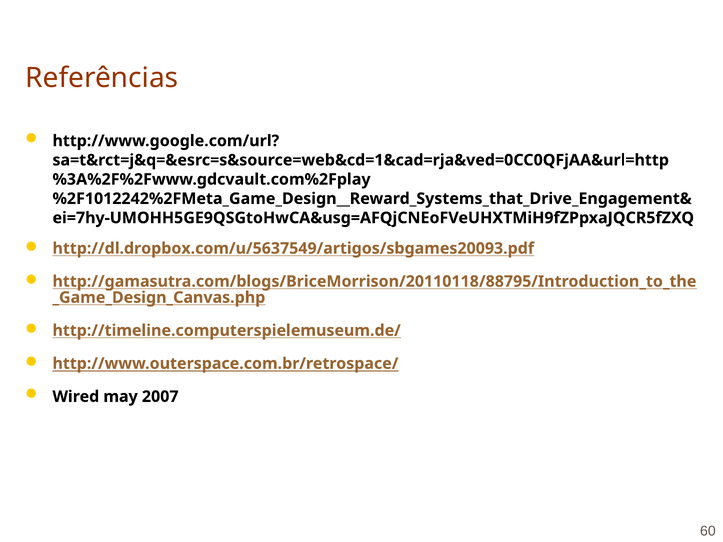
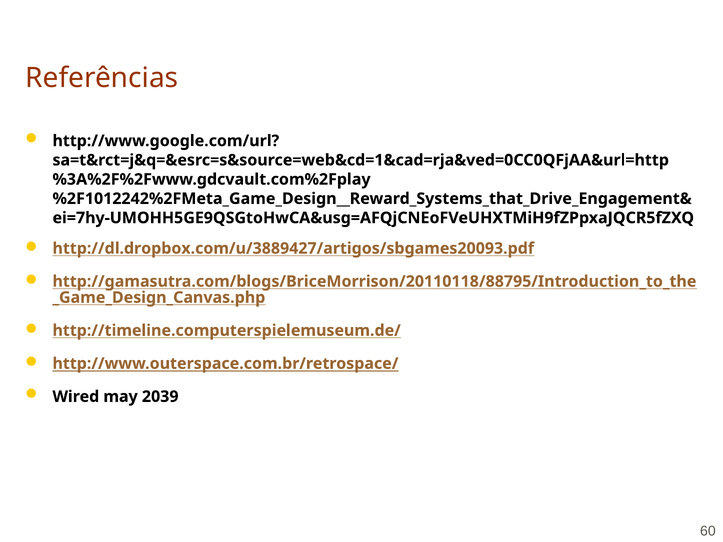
http://dl.dropbox.com/u/5637549/artigos/sbgames20093.pdf: http://dl.dropbox.com/u/5637549/artigos/sbgames20093.pdf -> http://dl.dropbox.com/u/3889427/artigos/sbgames20093.pdf
2007: 2007 -> 2039
